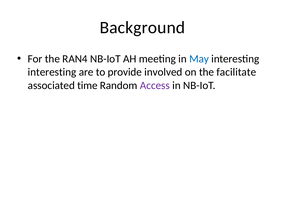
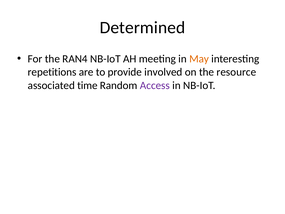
Background: Background -> Determined
May colour: blue -> orange
interesting at (52, 72): interesting -> repetitions
facilitate: facilitate -> resource
